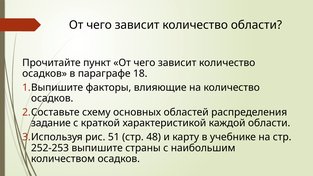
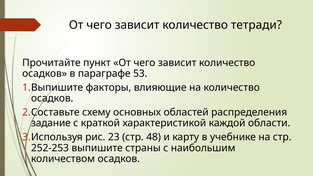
количество области: области -> тетради
18: 18 -> 53
51: 51 -> 23
